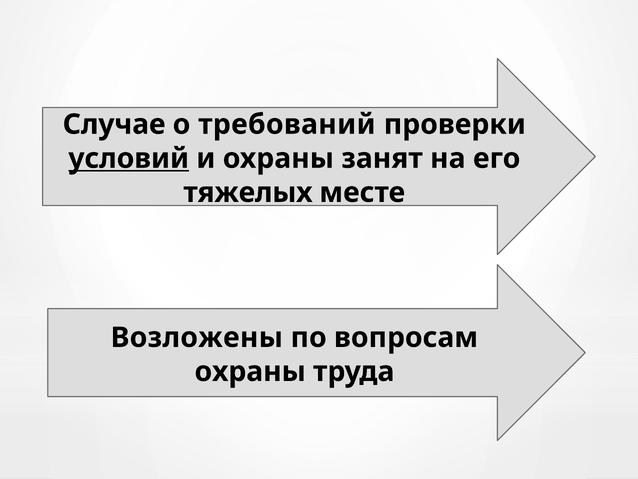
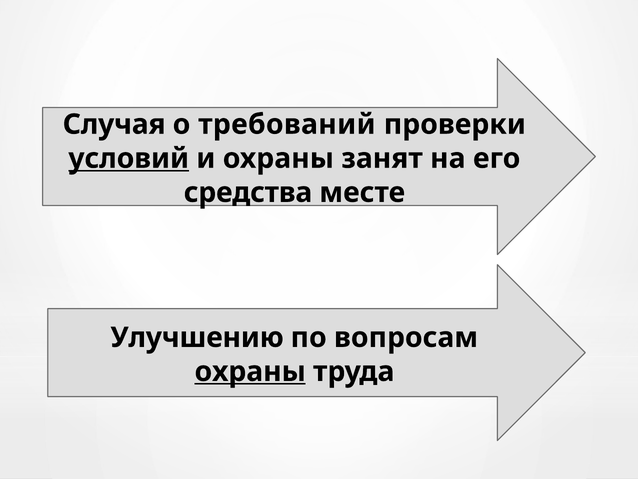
Случае: Случае -> Случая
тяжелых: тяжелых -> средства
Возложены: Возложены -> Улучшению
охраны at (250, 371) underline: none -> present
